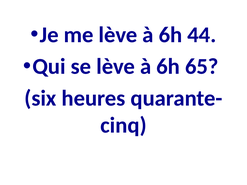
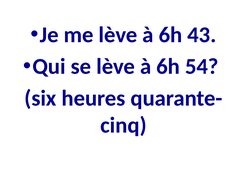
44: 44 -> 43
65: 65 -> 54
